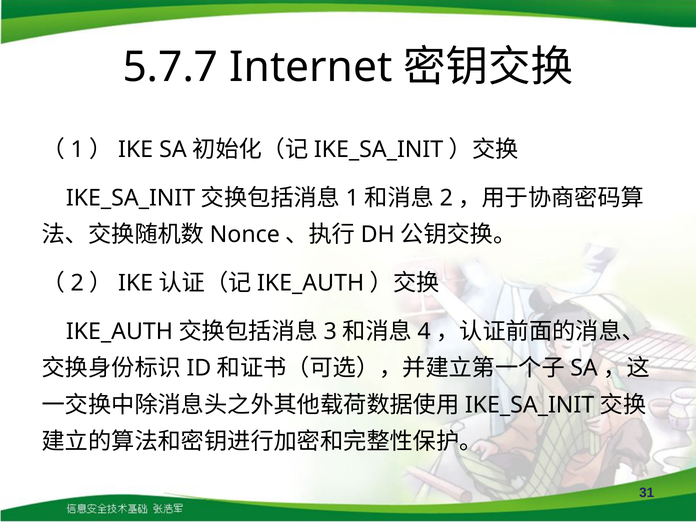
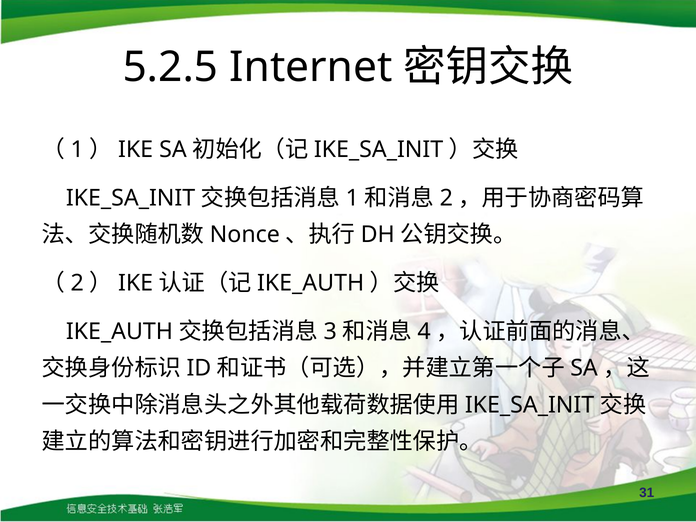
5.7.7: 5.7.7 -> 5.2.5
